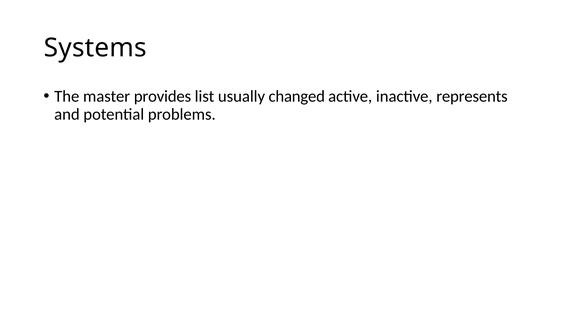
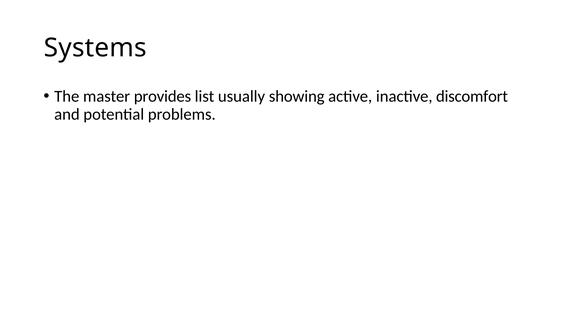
changed: changed -> showing
represents: represents -> discomfort
